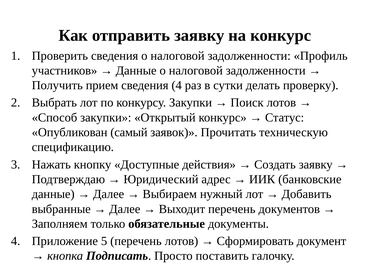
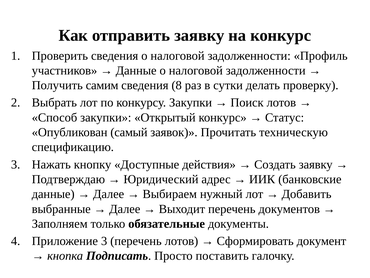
прием: прием -> самим
сведения 4: 4 -> 8
Приложение 5: 5 -> 3
